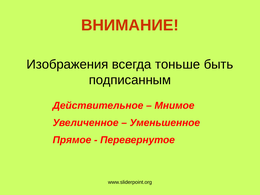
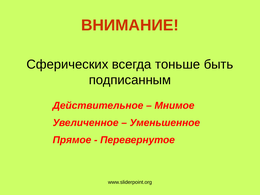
Изображения: Изображения -> Сферических
